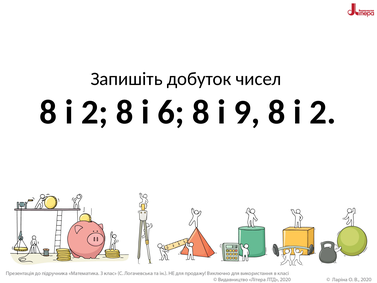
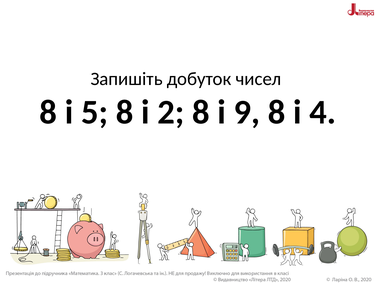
2 at (95, 112): 2 -> 5
6: 6 -> 2
9 8 і 2: 2 -> 4
